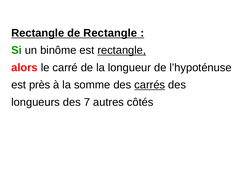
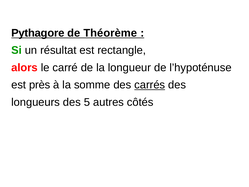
Rectangle at (38, 33): Rectangle -> Pythagore
de Rectangle: Rectangle -> Théorème
binôme: binôme -> résultat
rectangle at (122, 50) underline: present -> none
7: 7 -> 5
